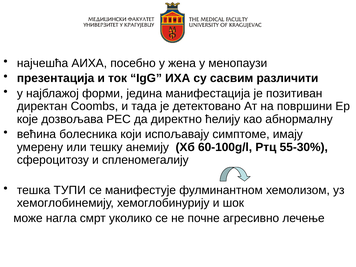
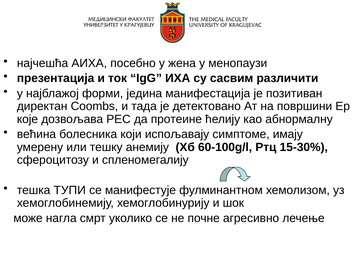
директно: директно -> протеине
55-30%: 55-30% -> 15-30%
